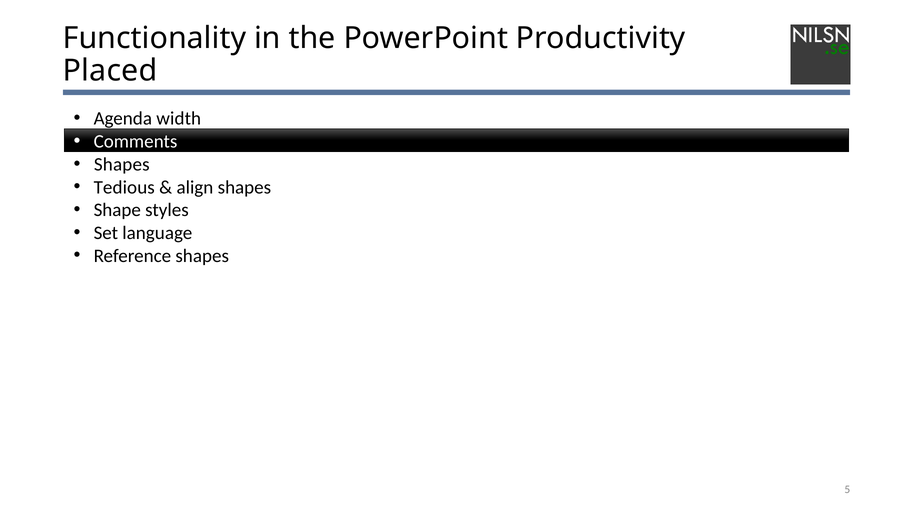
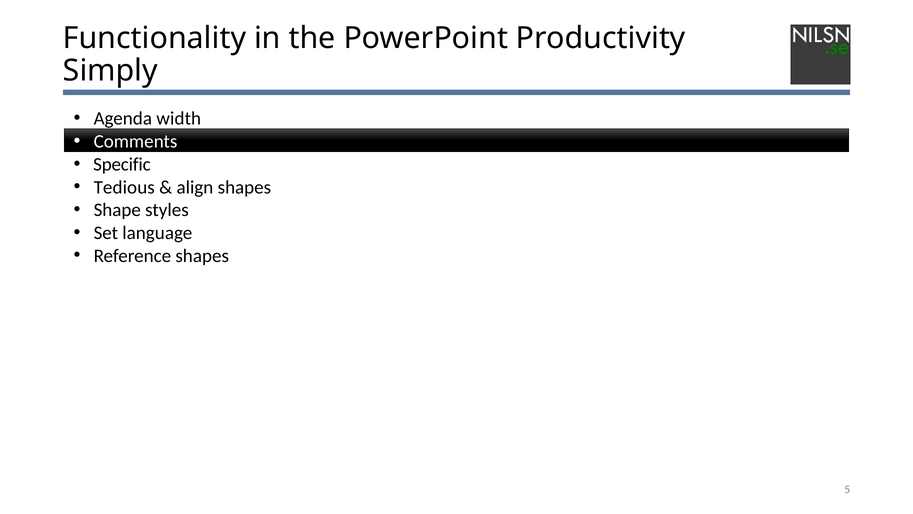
Placed: Placed -> Simply
Shapes at (122, 164): Shapes -> Specific
